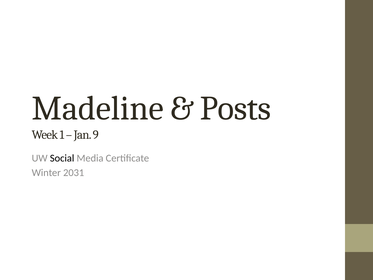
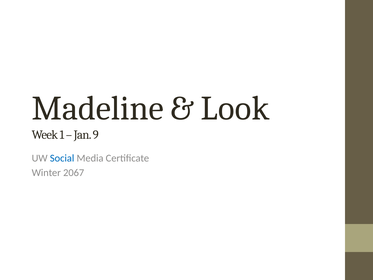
Posts: Posts -> Look
Social colour: black -> blue
2031: 2031 -> 2067
